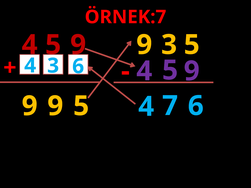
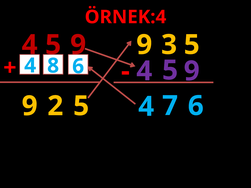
ÖRNEK:7: ÖRNEK:7 -> ÖRNEK:4
3: 3 -> 8
9 9: 9 -> 2
